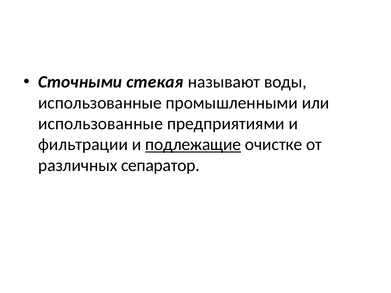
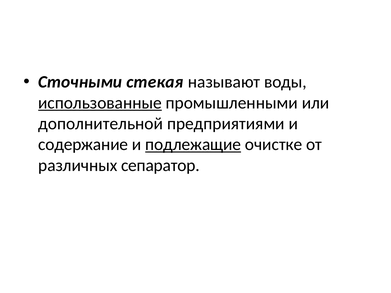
использованные at (100, 103) underline: none -> present
использованные at (101, 124): использованные -> дополнительной
фильтрации: фильтрации -> содержание
